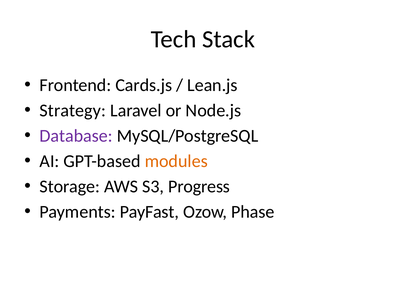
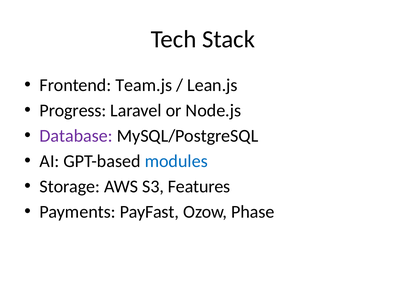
Cards.js: Cards.js -> Team.js
Strategy: Strategy -> Progress
modules colour: orange -> blue
Progress: Progress -> Features
